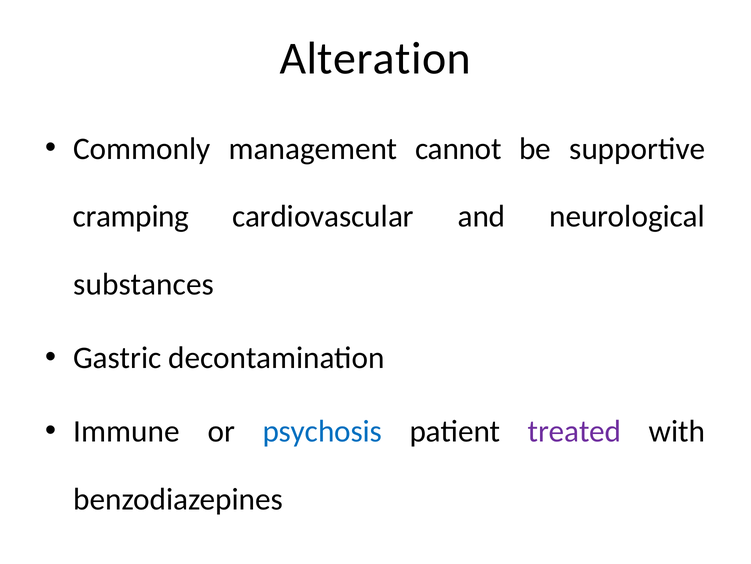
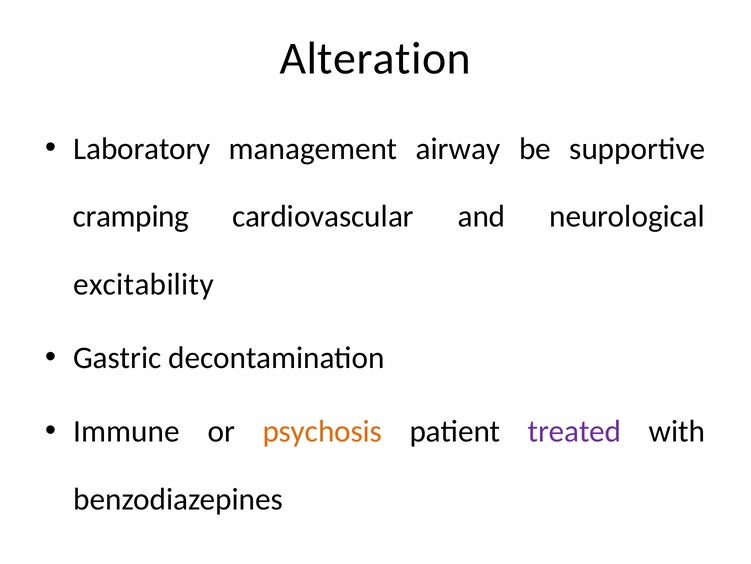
Commonly: Commonly -> Laboratory
cannot: cannot -> airway
substances: substances -> excitability
psychosis colour: blue -> orange
